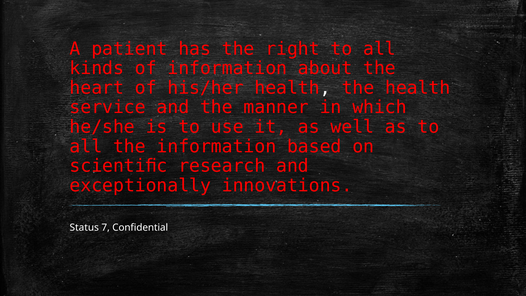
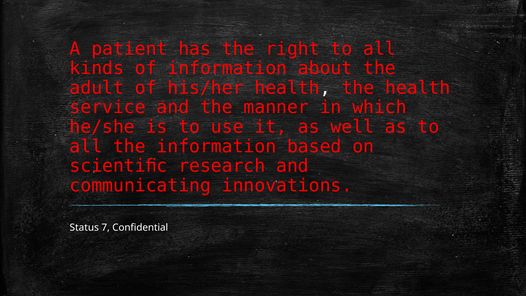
heart: heart -> adult
exceptionally: exceptionally -> communicating
